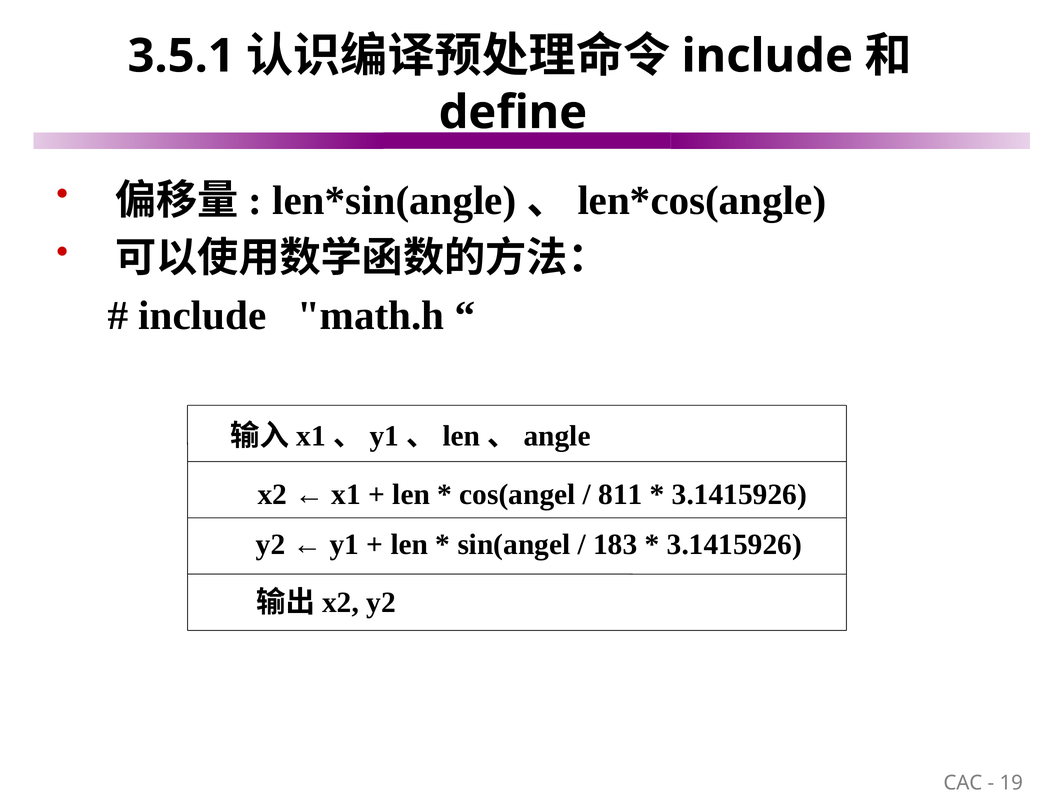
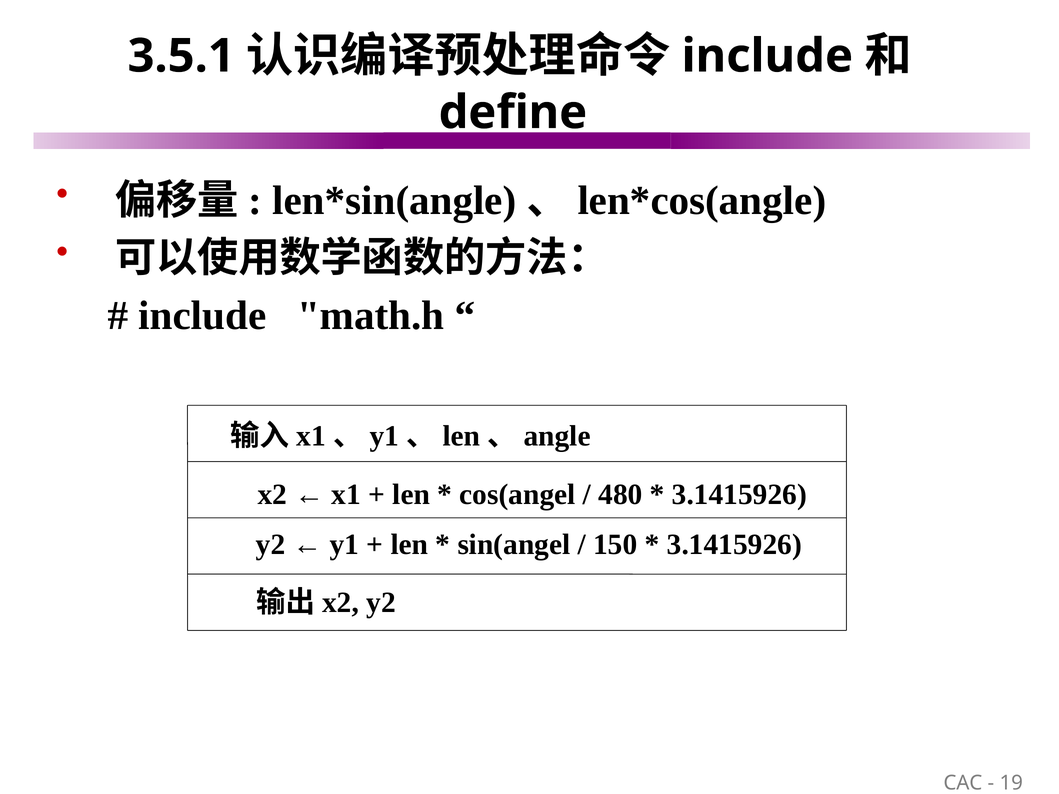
811: 811 -> 480
183: 183 -> 150
